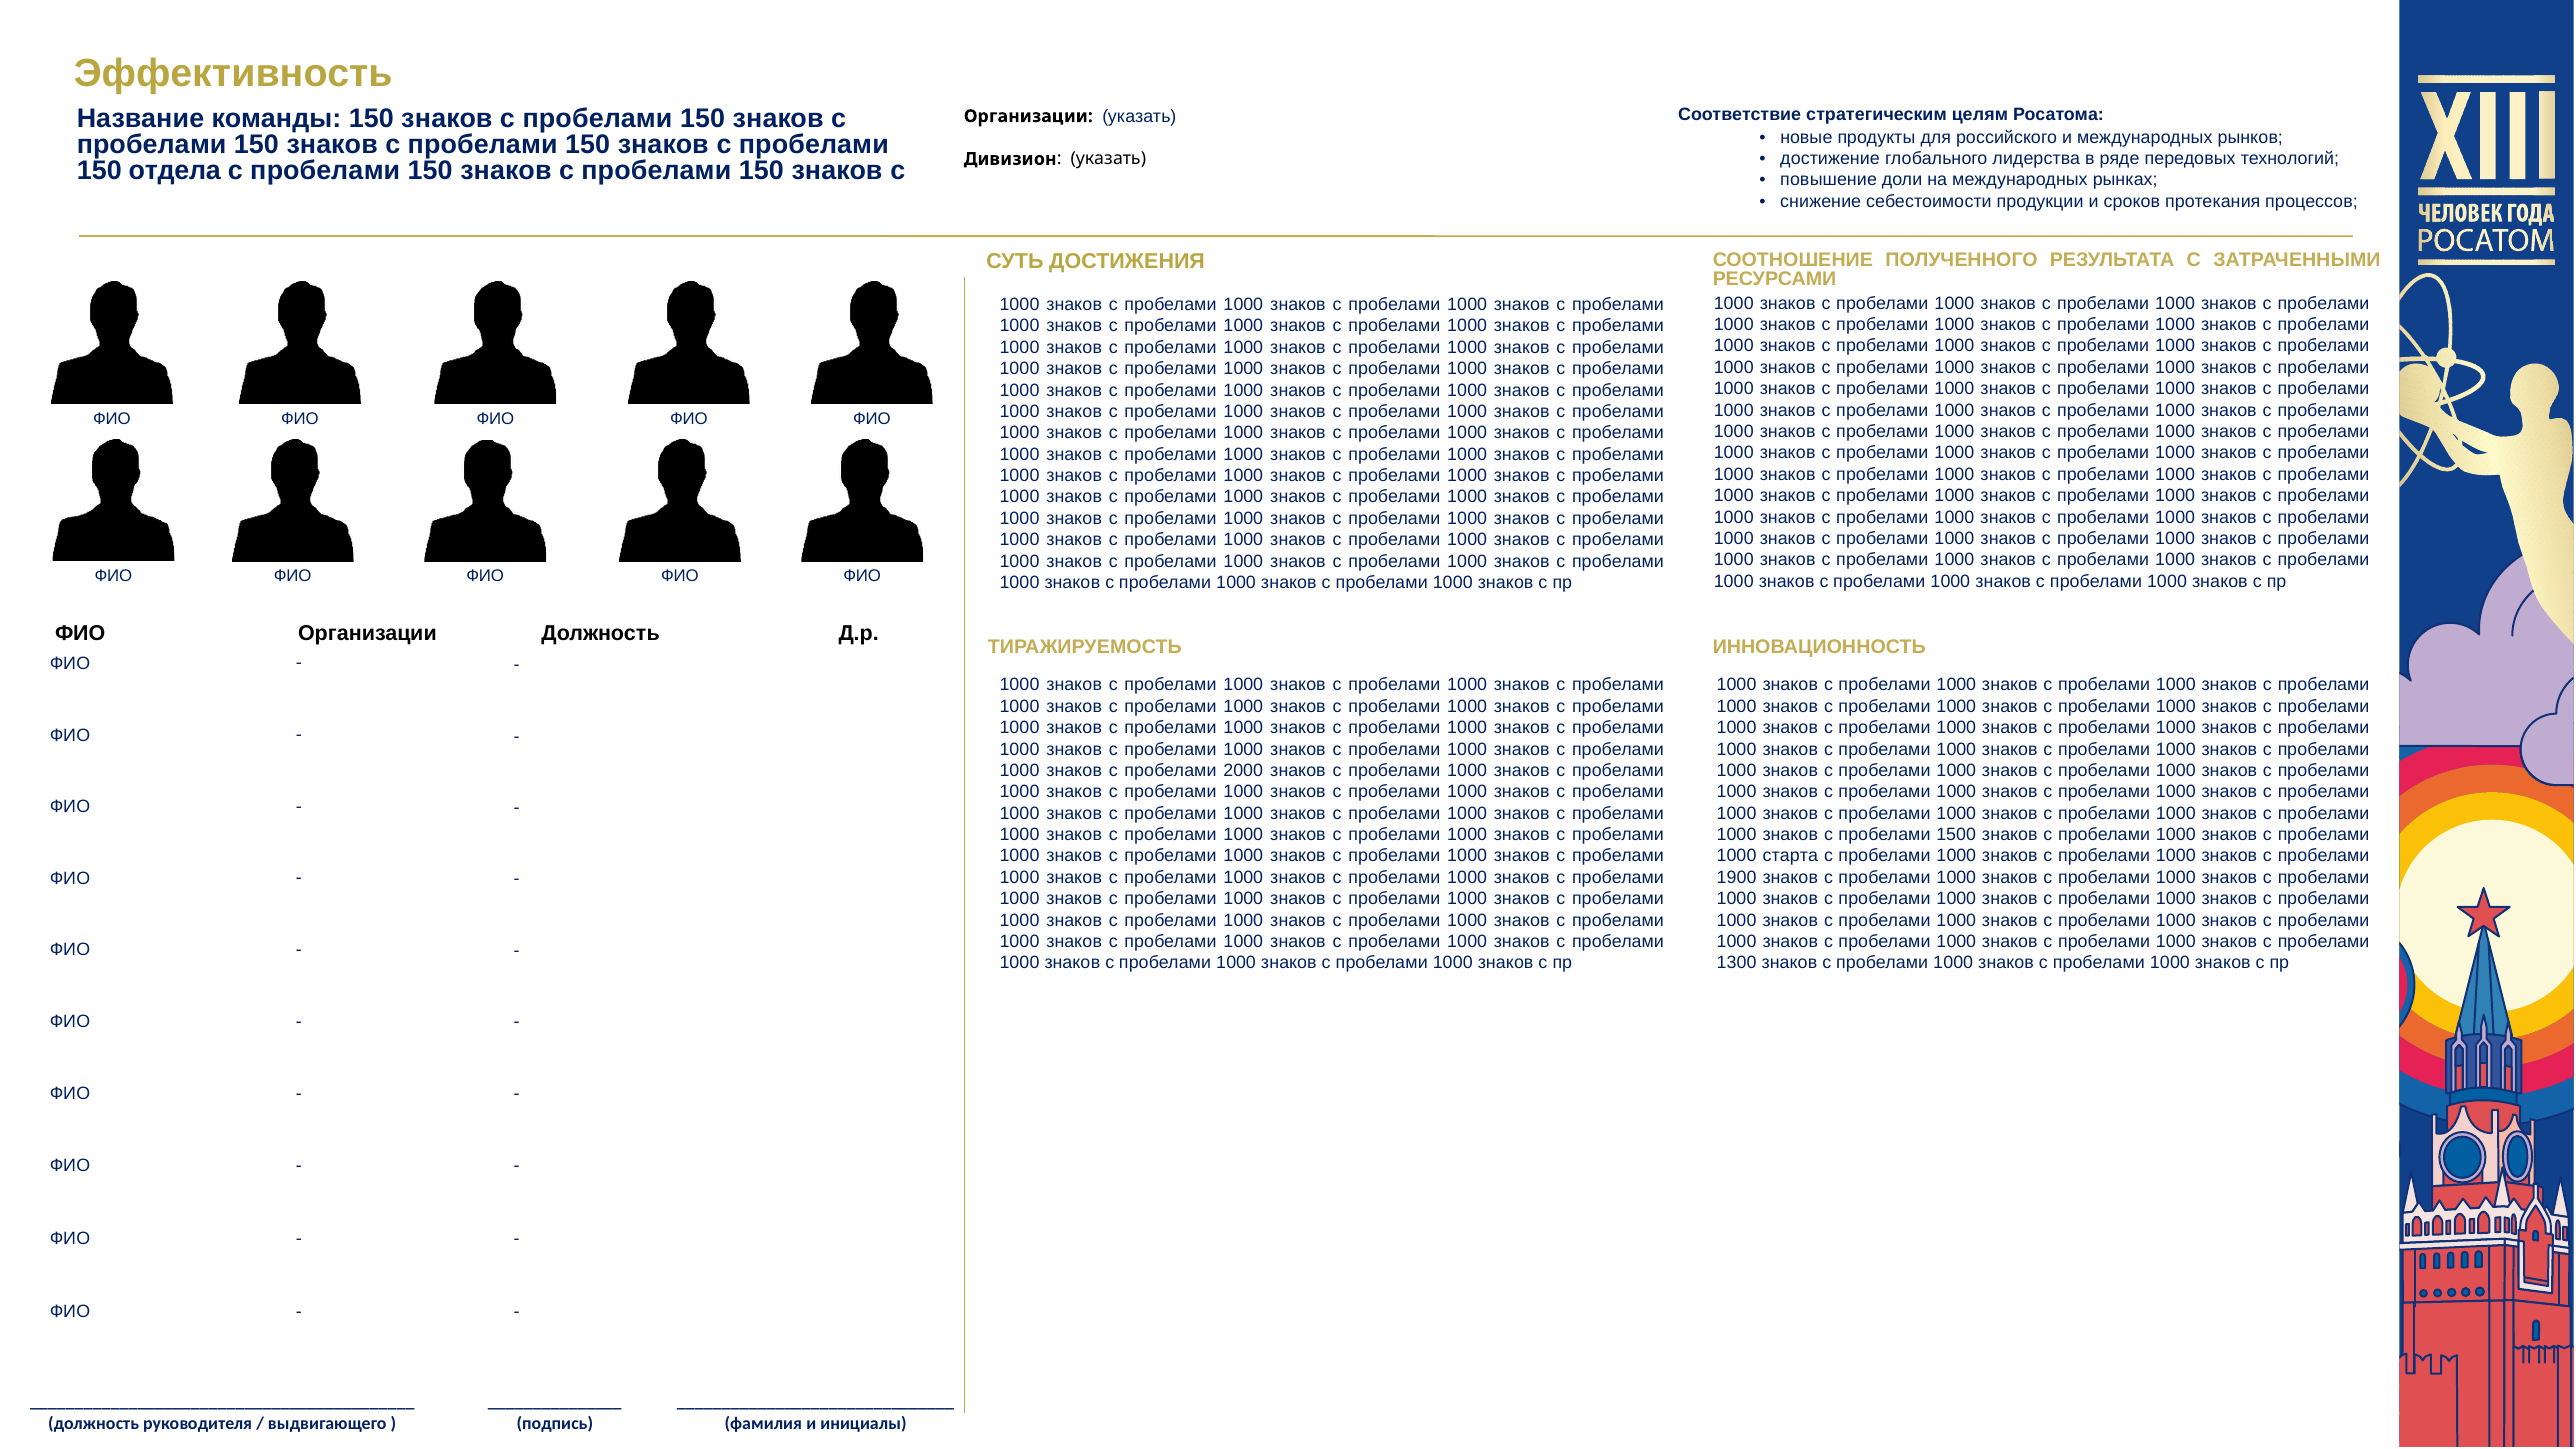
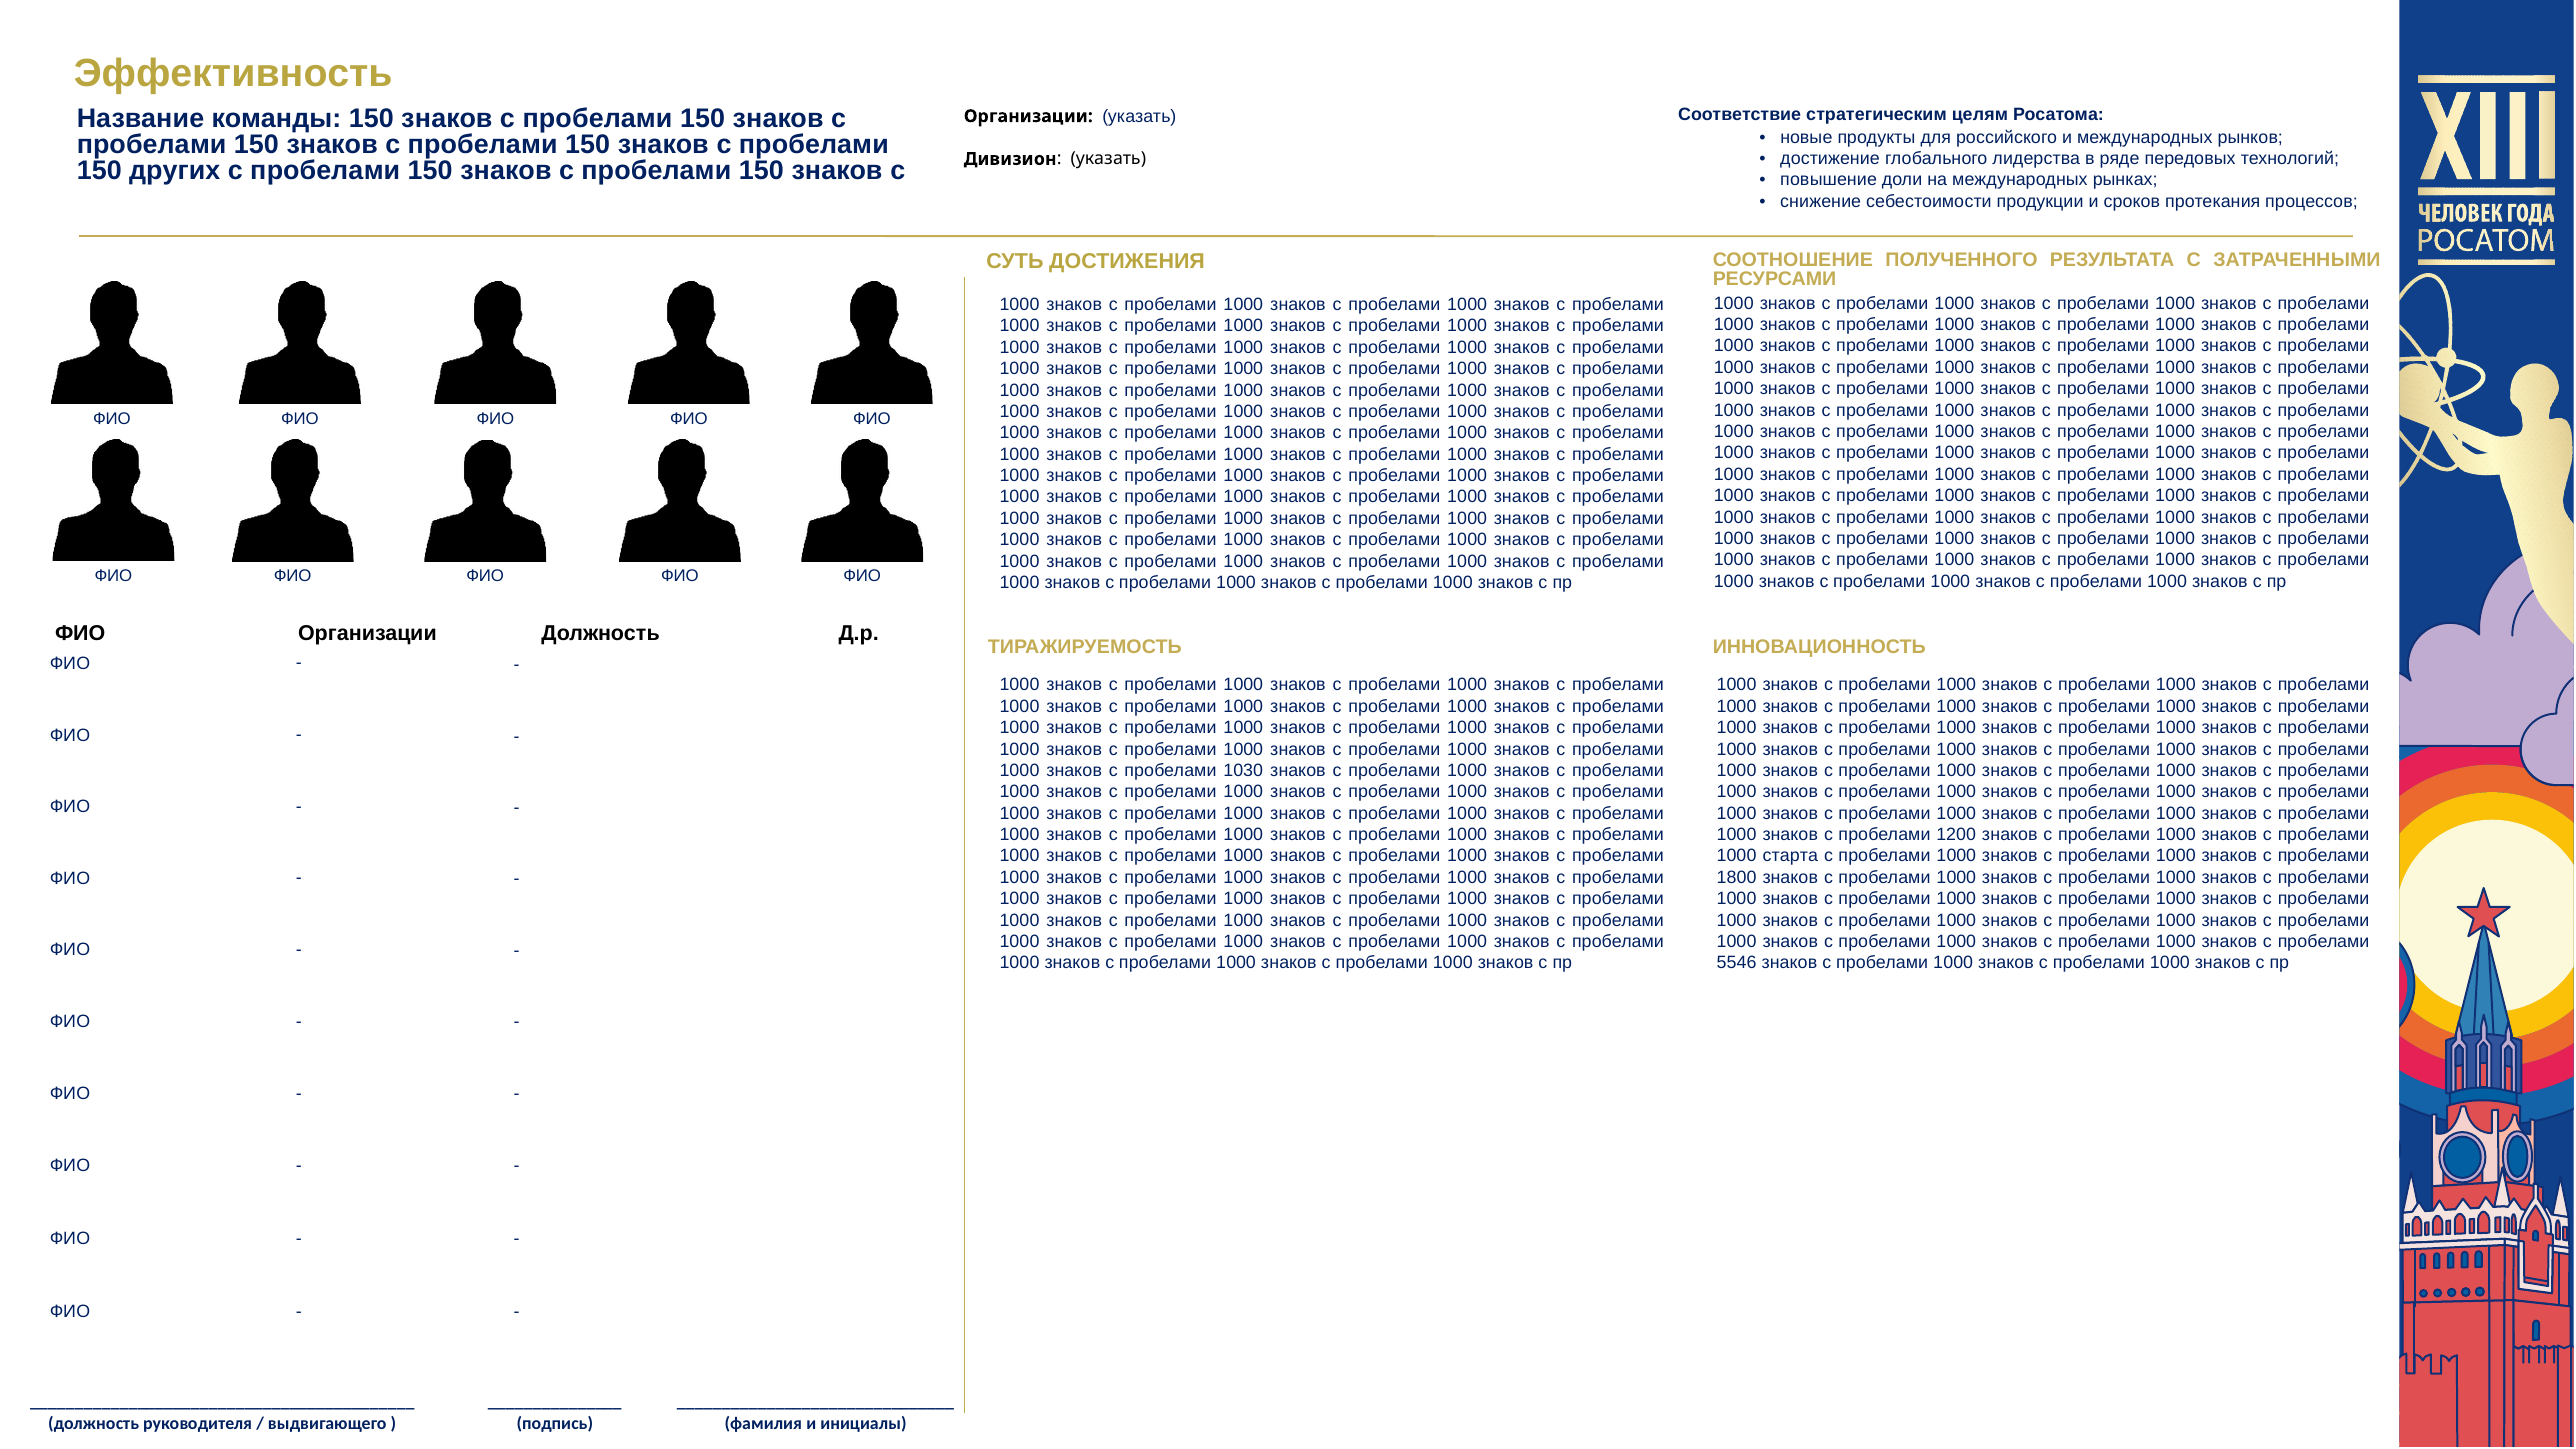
отдела: отдела -> других
2000: 2000 -> 1030
1500: 1500 -> 1200
1900: 1900 -> 1800
1300: 1300 -> 5546
